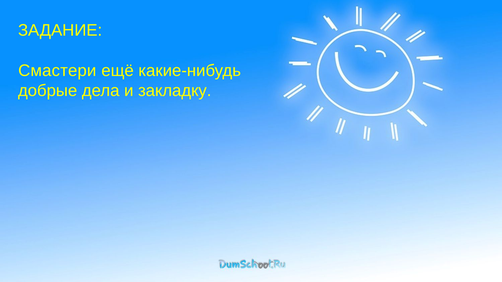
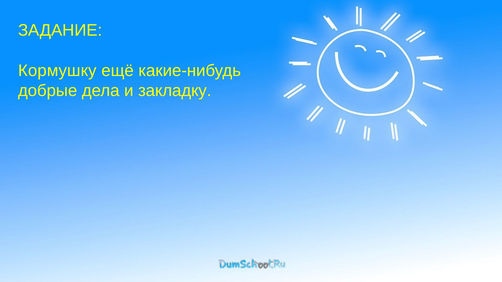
Смастери: Смастери -> Кормушку
